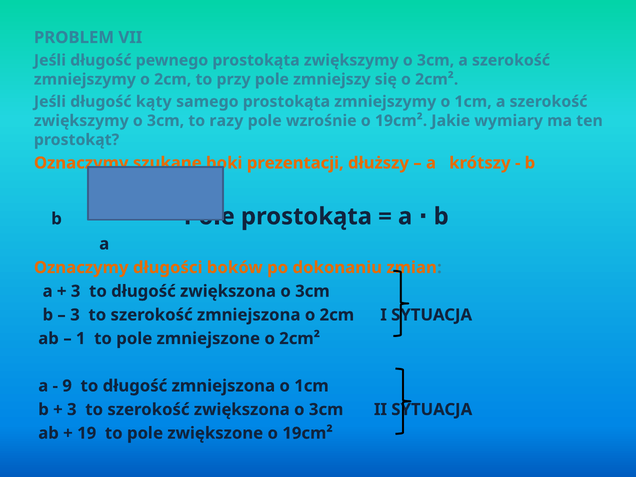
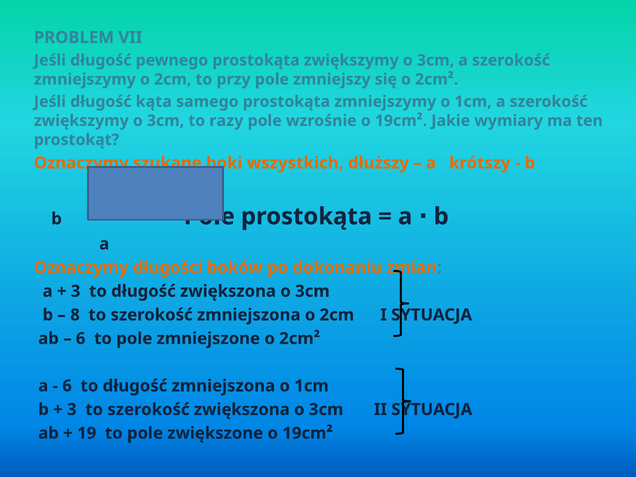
kąty: kąty -> kąta
prezentacji: prezentacji -> wszystkich
3 at (75, 315): 3 -> 8
1 at (81, 339): 1 -> 6
9 at (67, 386): 9 -> 6
